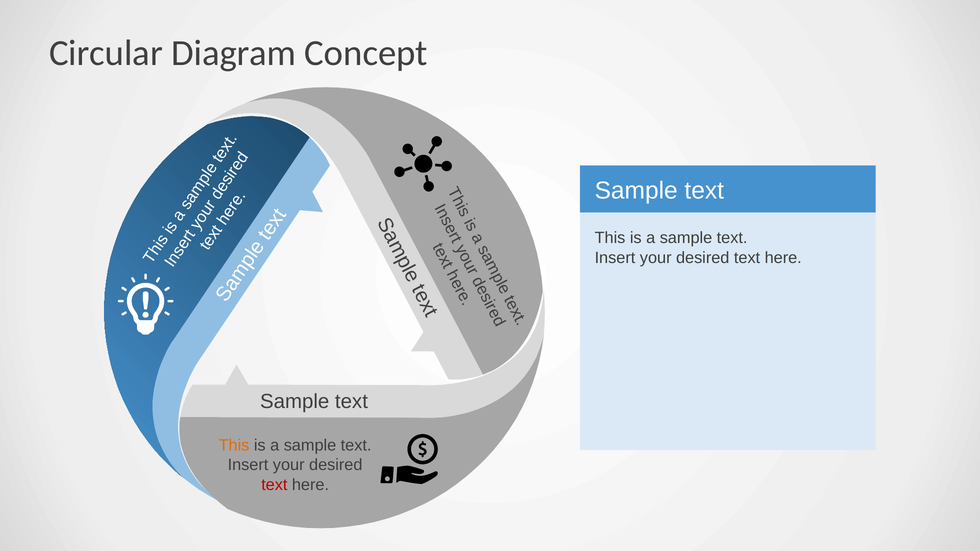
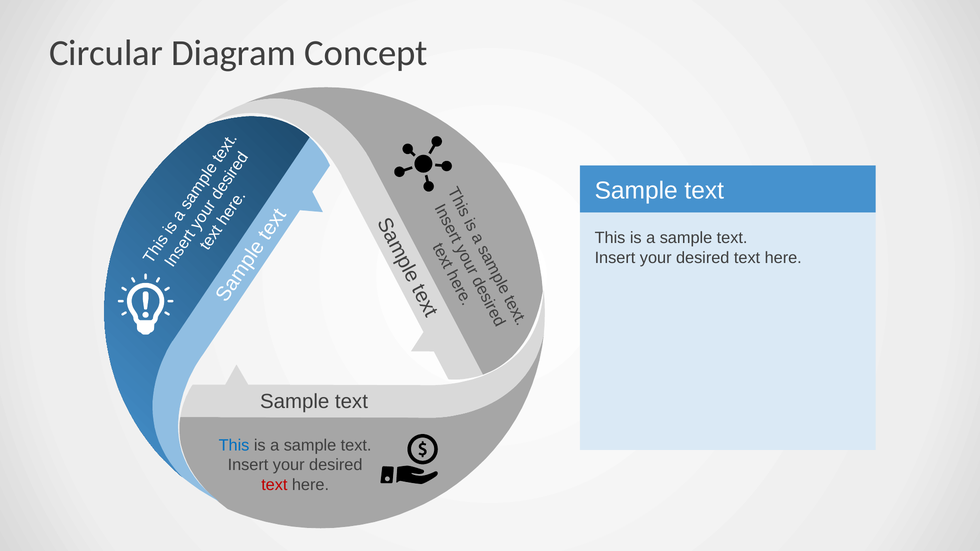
This at (234, 446) colour: orange -> blue
